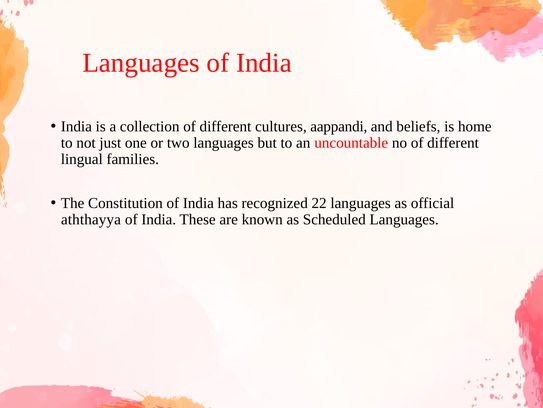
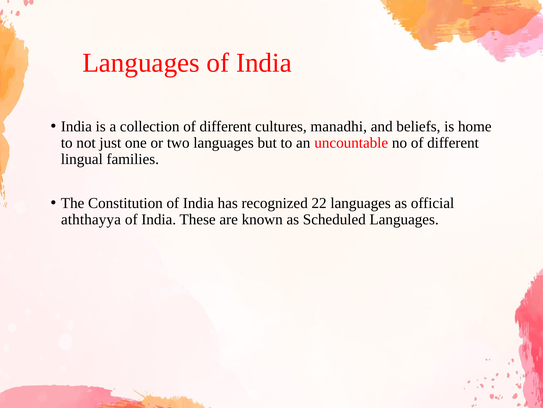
aappandi: aappandi -> manadhi
